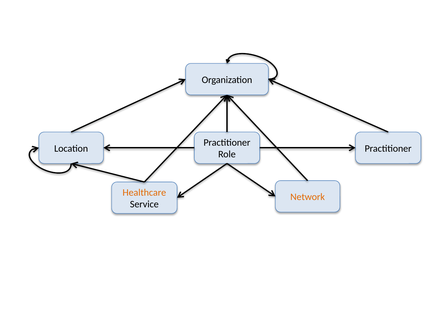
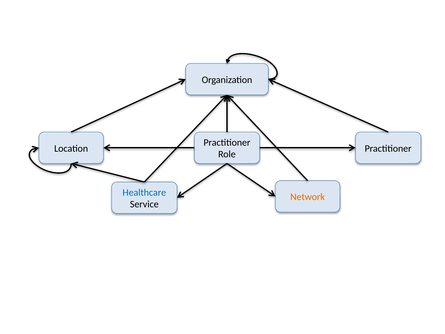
Healthcare colour: orange -> blue
